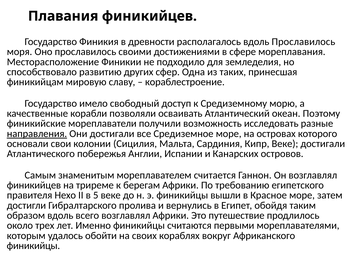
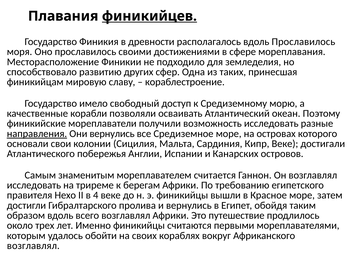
финикийцев at (149, 16) underline: none -> present
Они достигали: достигали -> вернулись
финикийцев at (34, 185): финикийцев -> исследовать
5: 5 -> 4
финикийцы at (33, 245): финикийцы -> возглавлял
